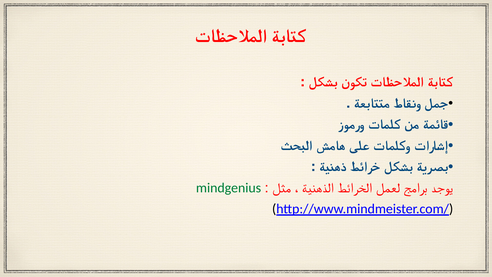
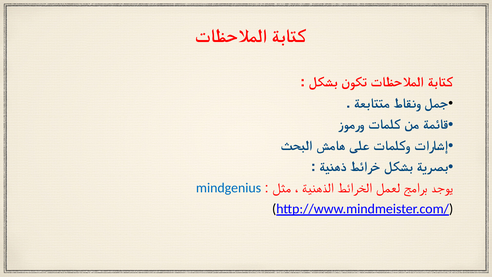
mindgenius colour: green -> blue
